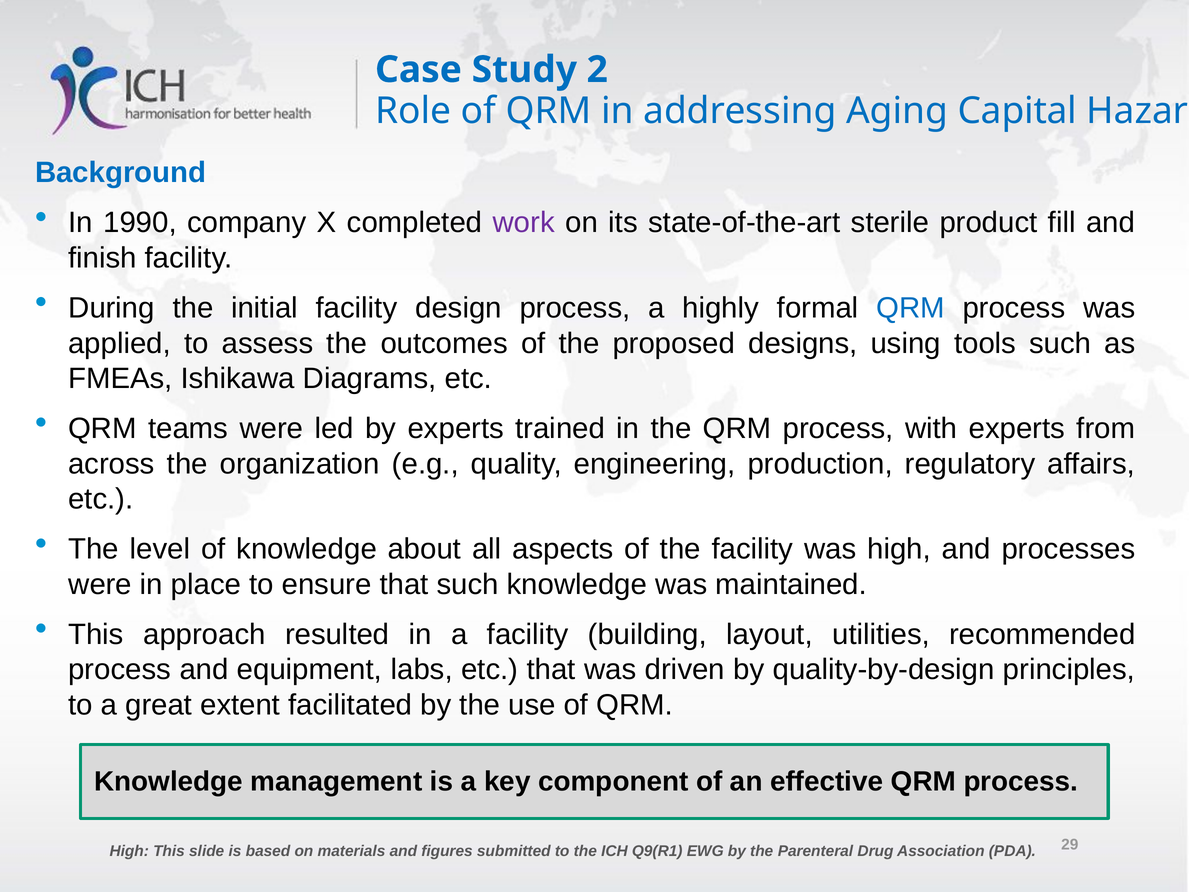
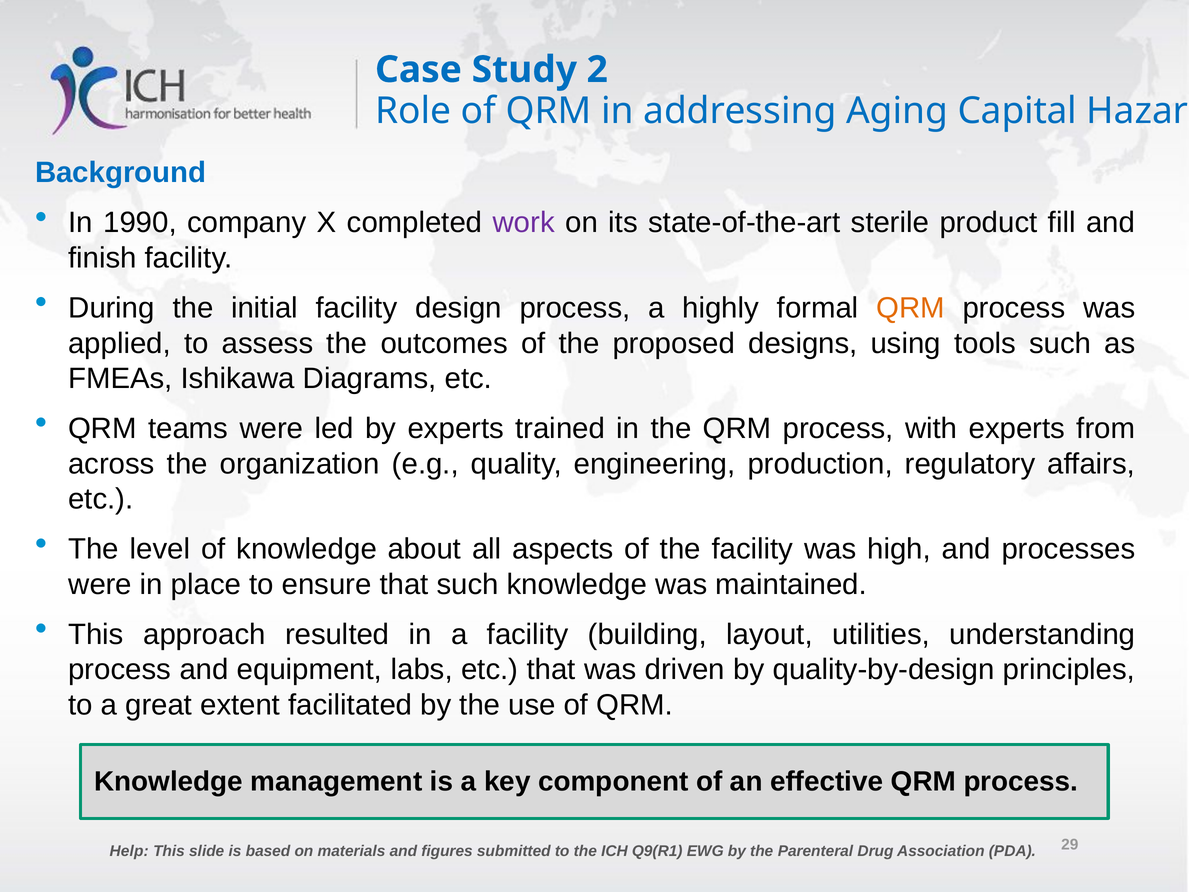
QRM at (911, 308) colour: blue -> orange
recommended: recommended -> understanding
High at (129, 851): High -> Help
